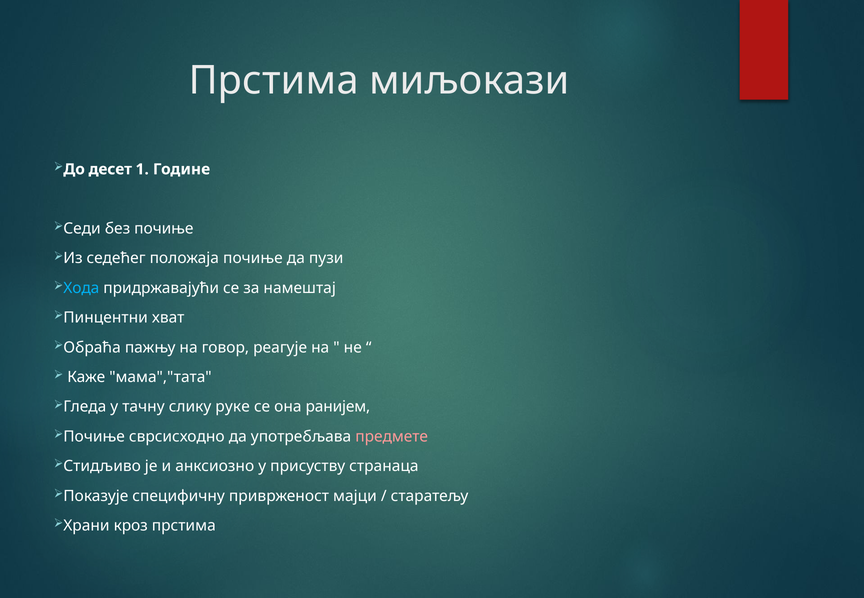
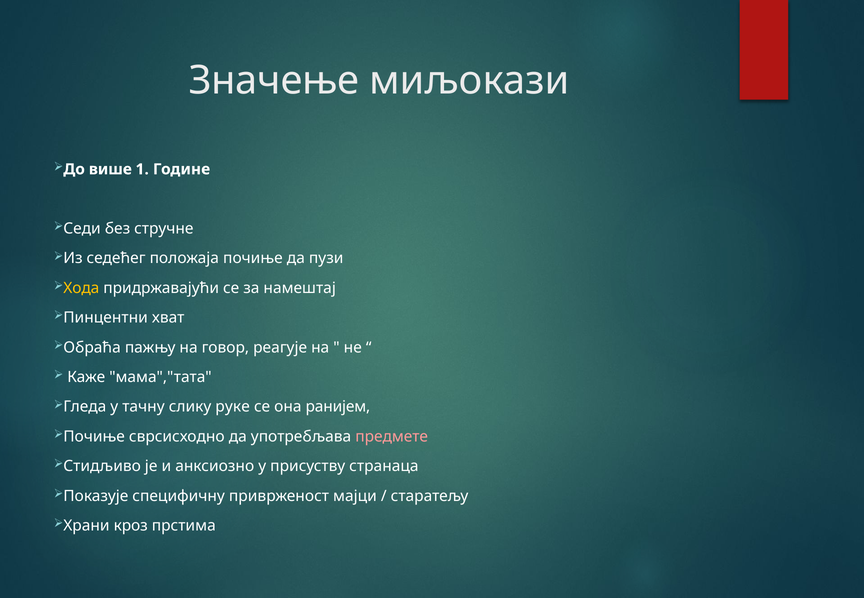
Прстима at (274, 80): Прстима -> Значење
десет: десет -> више
без почиње: почиње -> стручне
Хода colour: light blue -> yellow
